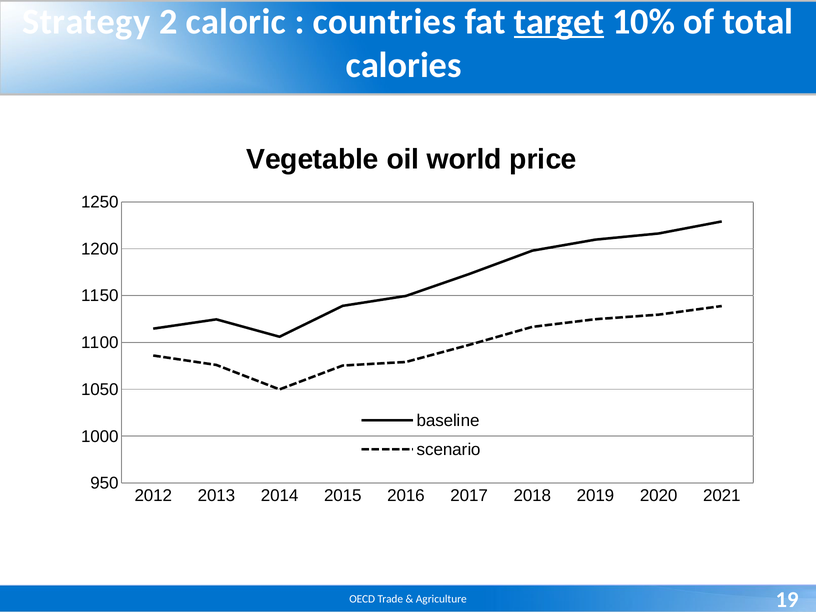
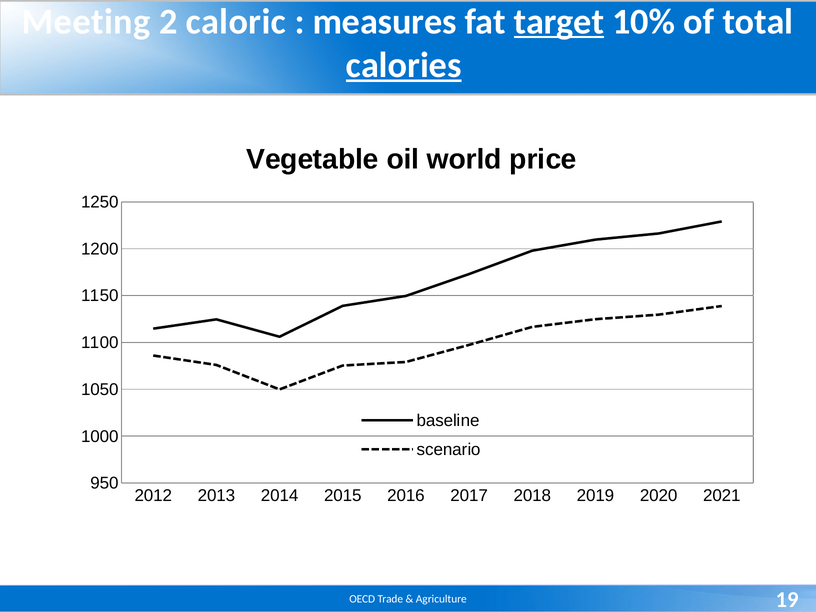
Strategy: Strategy -> Meeting
countries: countries -> measures
calories underline: none -> present
